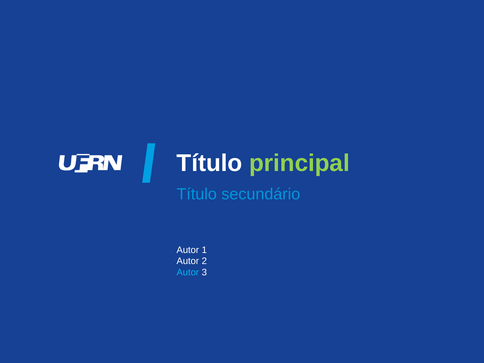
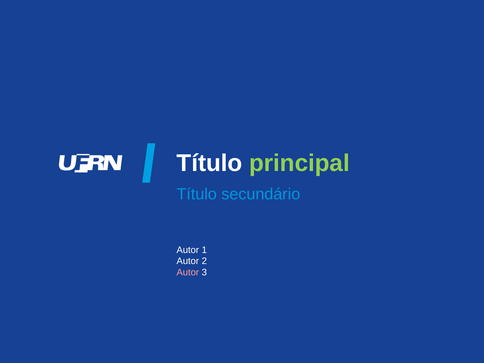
Autor at (188, 273) colour: light blue -> pink
